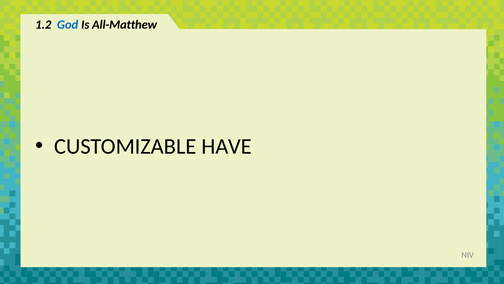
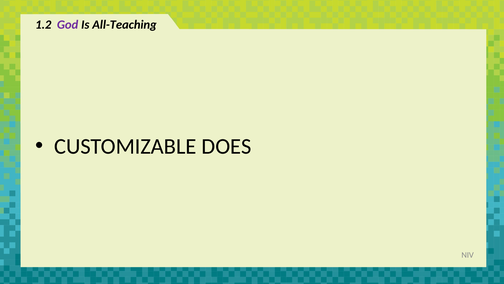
God colour: blue -> purple
All-Matthew: All-Matthew -> All-Teaching
HAVE: HAVE -> DOES
